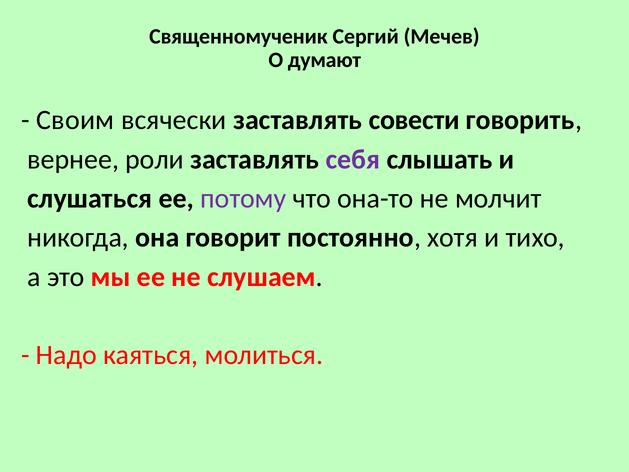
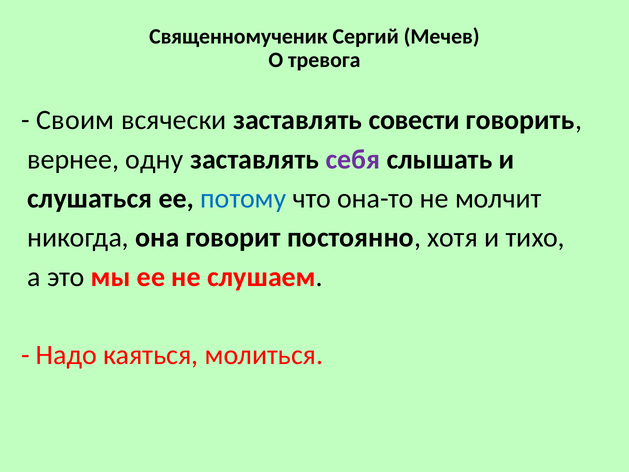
думают: думают -> тревога
роли: роли -> одну
потому colour: purple -> blue
